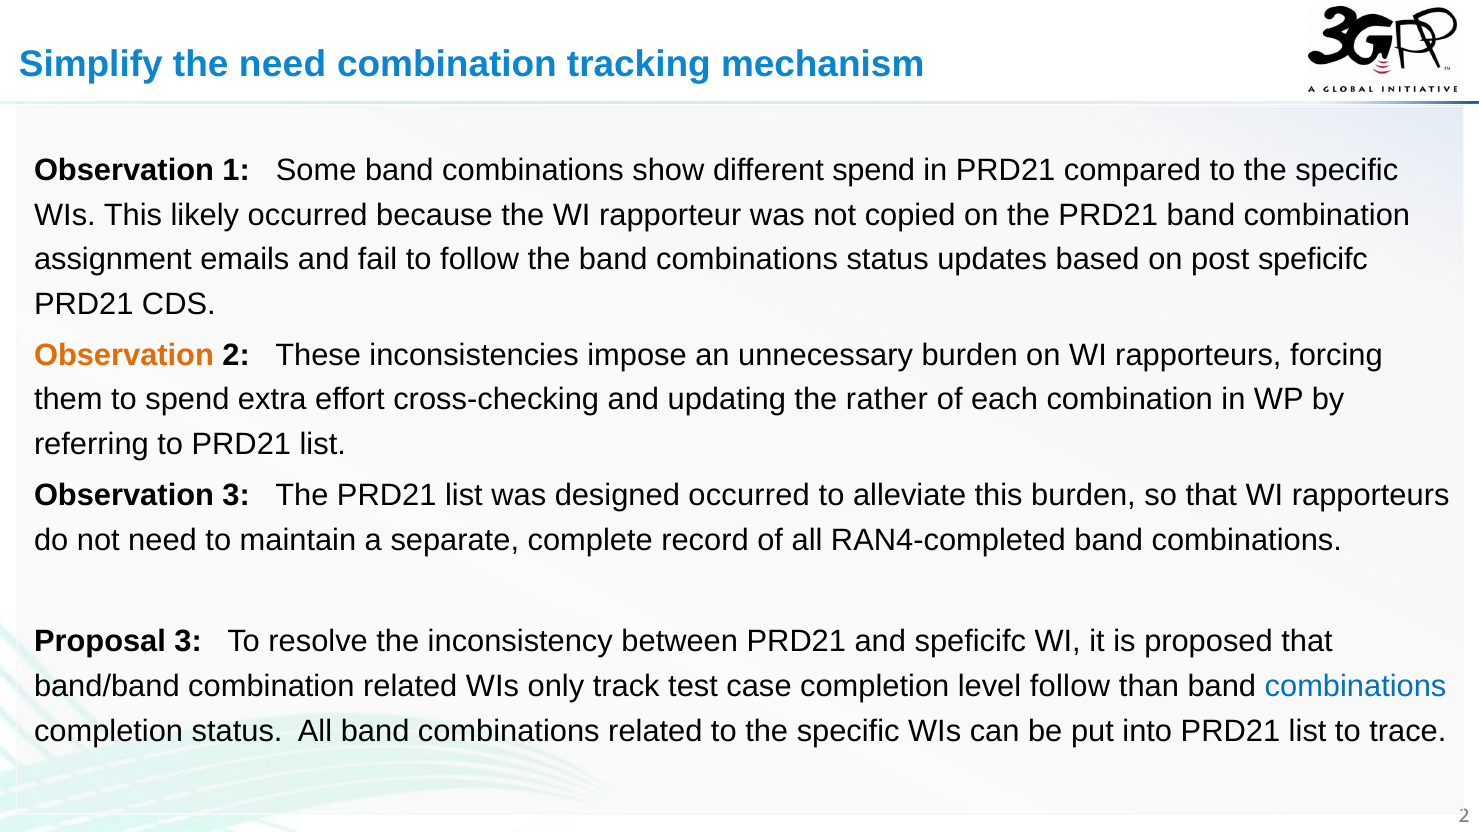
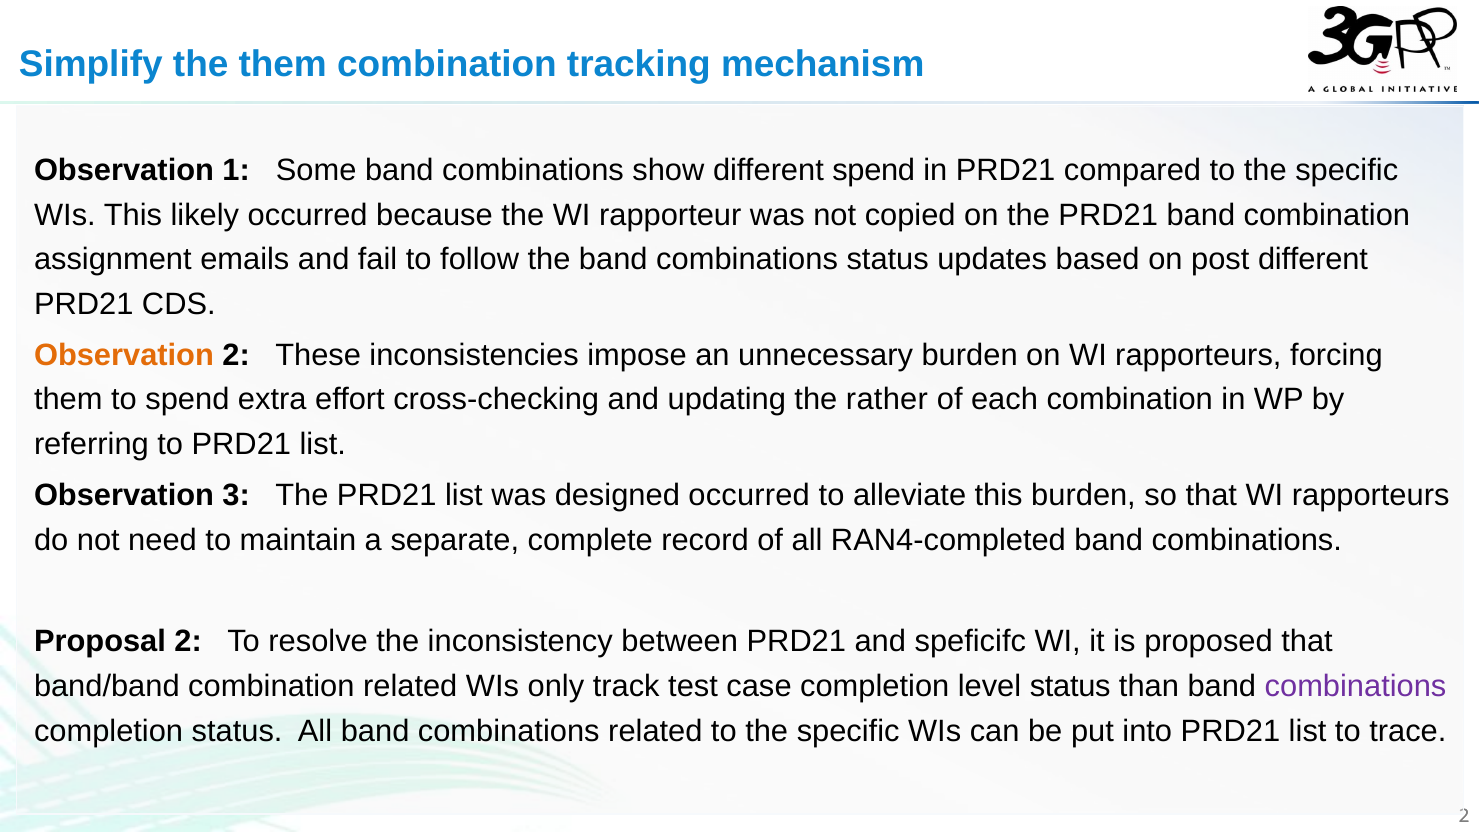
the need: need -> them
post speficifc: speficifc -> different
Proposal 3: 3 -> 2
level follow: follow -> status
combinations at (1356, 686) colour: blue -> purple
